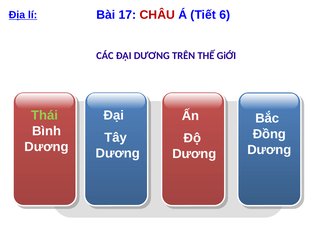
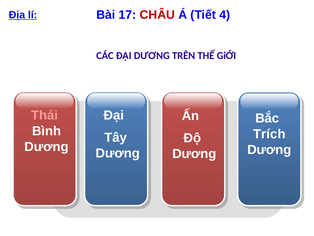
6: 6 -> 4
Thái colour: light green -> pink
Đồng: Đồng -> Trích
